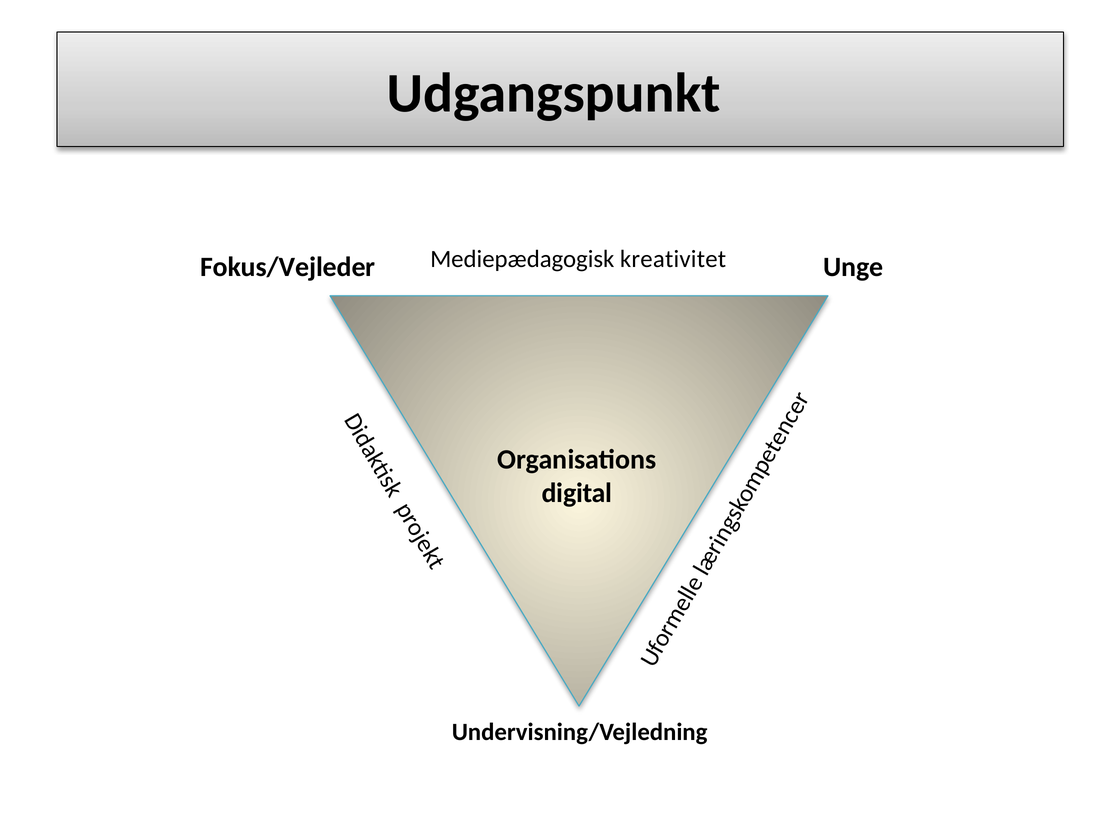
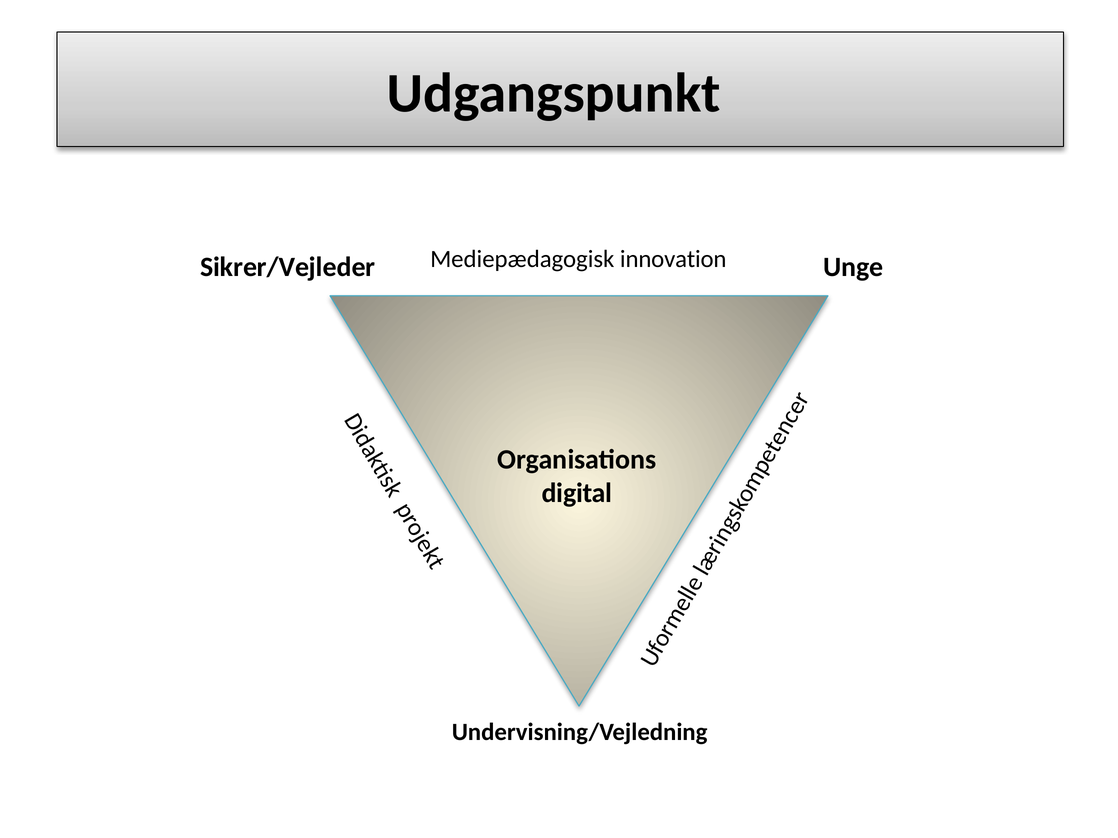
kreativitet: kreativitet -> innovation
Fokus/Vejleder: Fokus/Vejleder -> Sikrer/Vejleder
